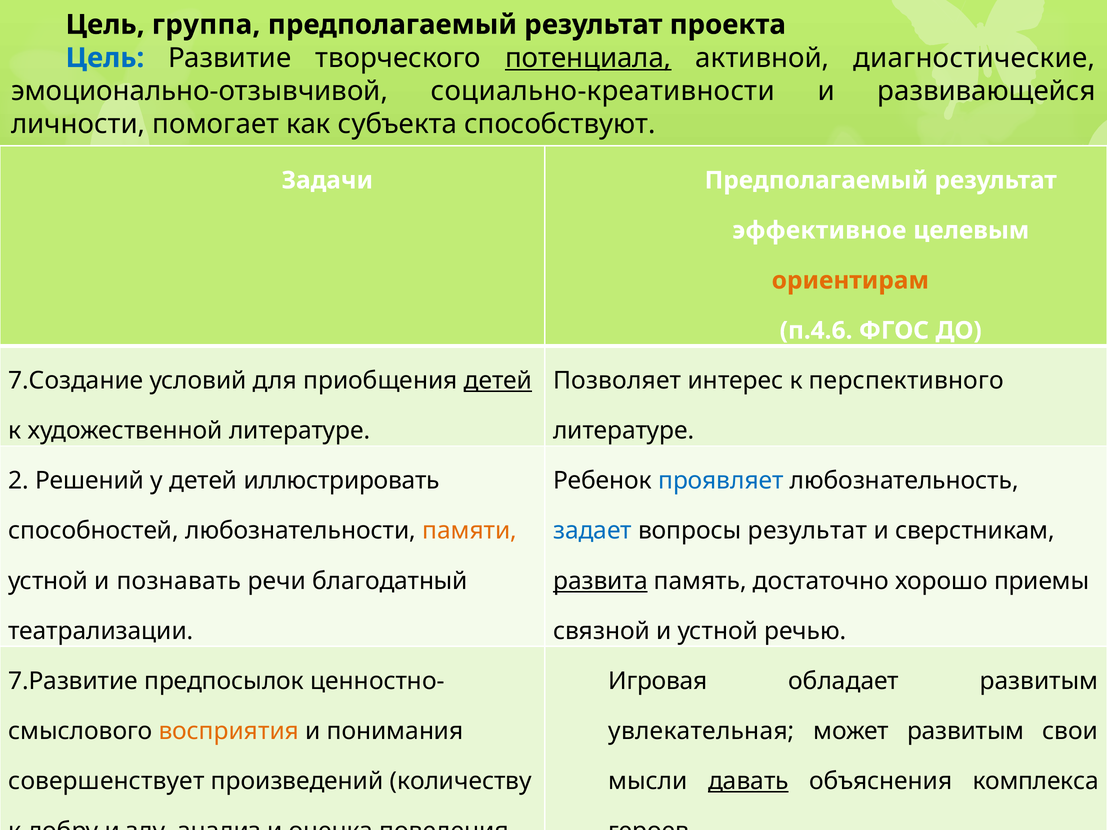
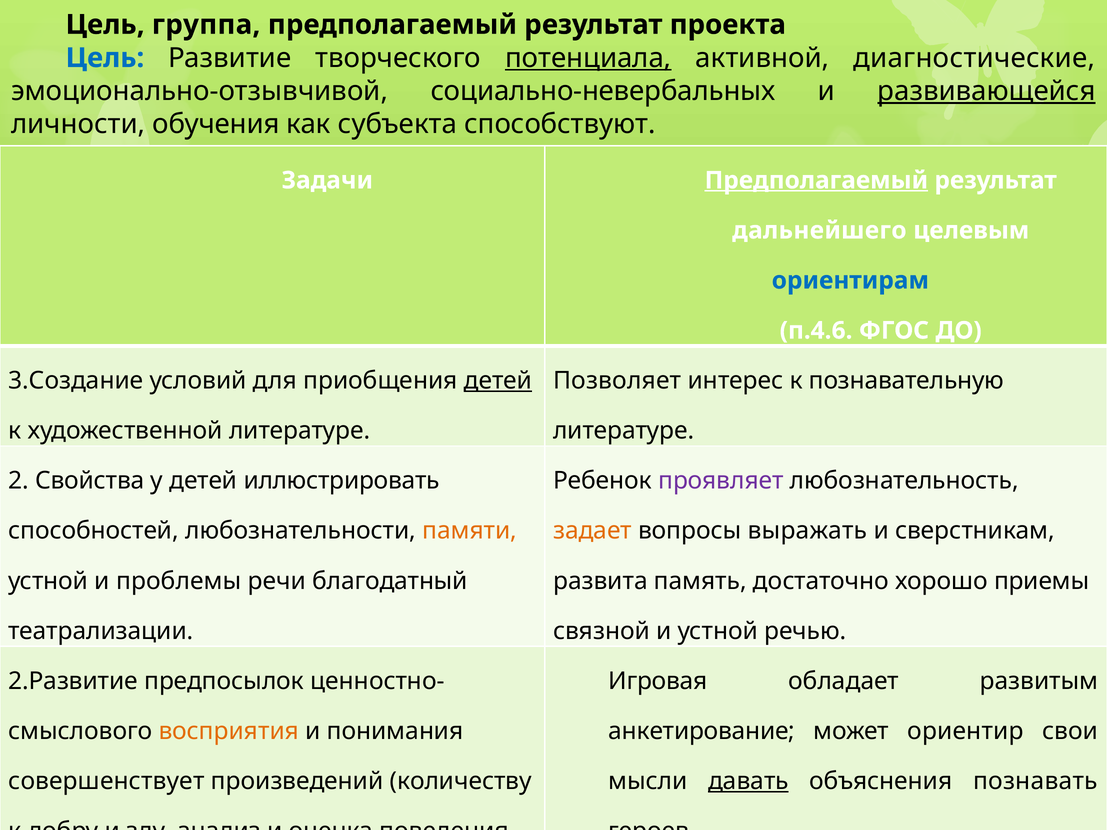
социально-креативности: социально-креативности -> социально-невербальных
развивающейся underline: none -> present
помогает: помогает -> обучения
Предполагаемый at (816, 180) underline: none -> present
эффективное: эффективное -> дальнейшего
ориентирам colour: orange -> blue
7.Создание: 7.Создание -> 3.Создание
перспективного: перспективного -> познавательную
Решений: Решений -> Свойства
проявляет colour: blue -> purple
задает colour: blue -> orange
вопросы результат: результат -> выражать
познавать: познавать -> проблемы
развита underline: present -> none
7.Развитие: 7.Развитие -> 2.Развитие
увлекательная: увлекательная -> анкетирование
может развитым: развитым -> ориентир
комплекса: комплекса -> познавать
